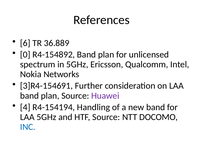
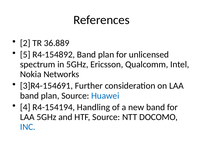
6: 6 -> 2
0: 0 -> 5
Huawei colour: purple -> blue
